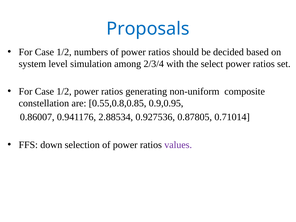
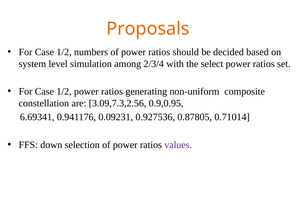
Proposals colour: blue -> orange
0.55,0.8,0.85: 0.55,0.8,0.85 -> 3.09,7.3,2.56
0.86007: 0.86007 -> 6.69341
2.88534: 2.88534 -> 0.09231
